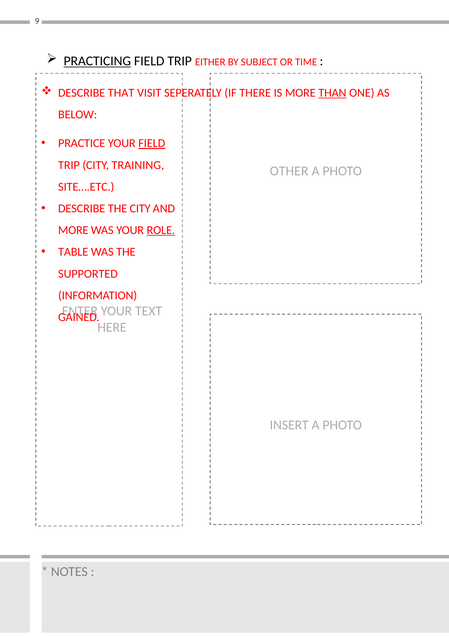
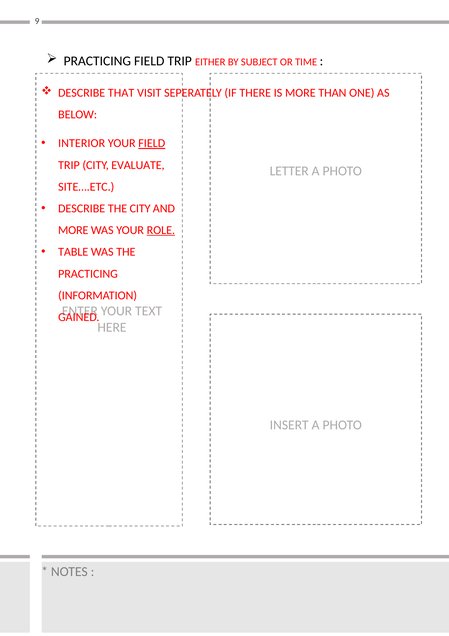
PRACTICING at (97, 61) underline: present -> none
THAN underline: present -> none
PRACTICE: PRACTICE -> INTERIOR
TRAINING: TRAINING -> EVALUATE
OTHER: OTHER -> LETTER
SUPPORTED at (88, 273): SUPPORTED -> PRACTICING
